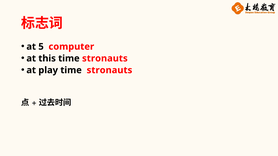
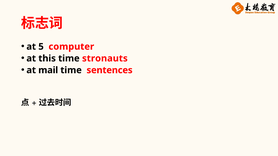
play: play -> mail
stronauts at (109, 70): stronauts -> sentences
